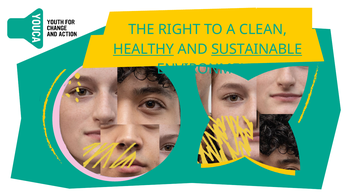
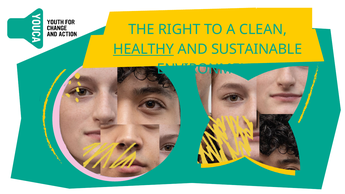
SUSTAINABLE underline: present -> none
